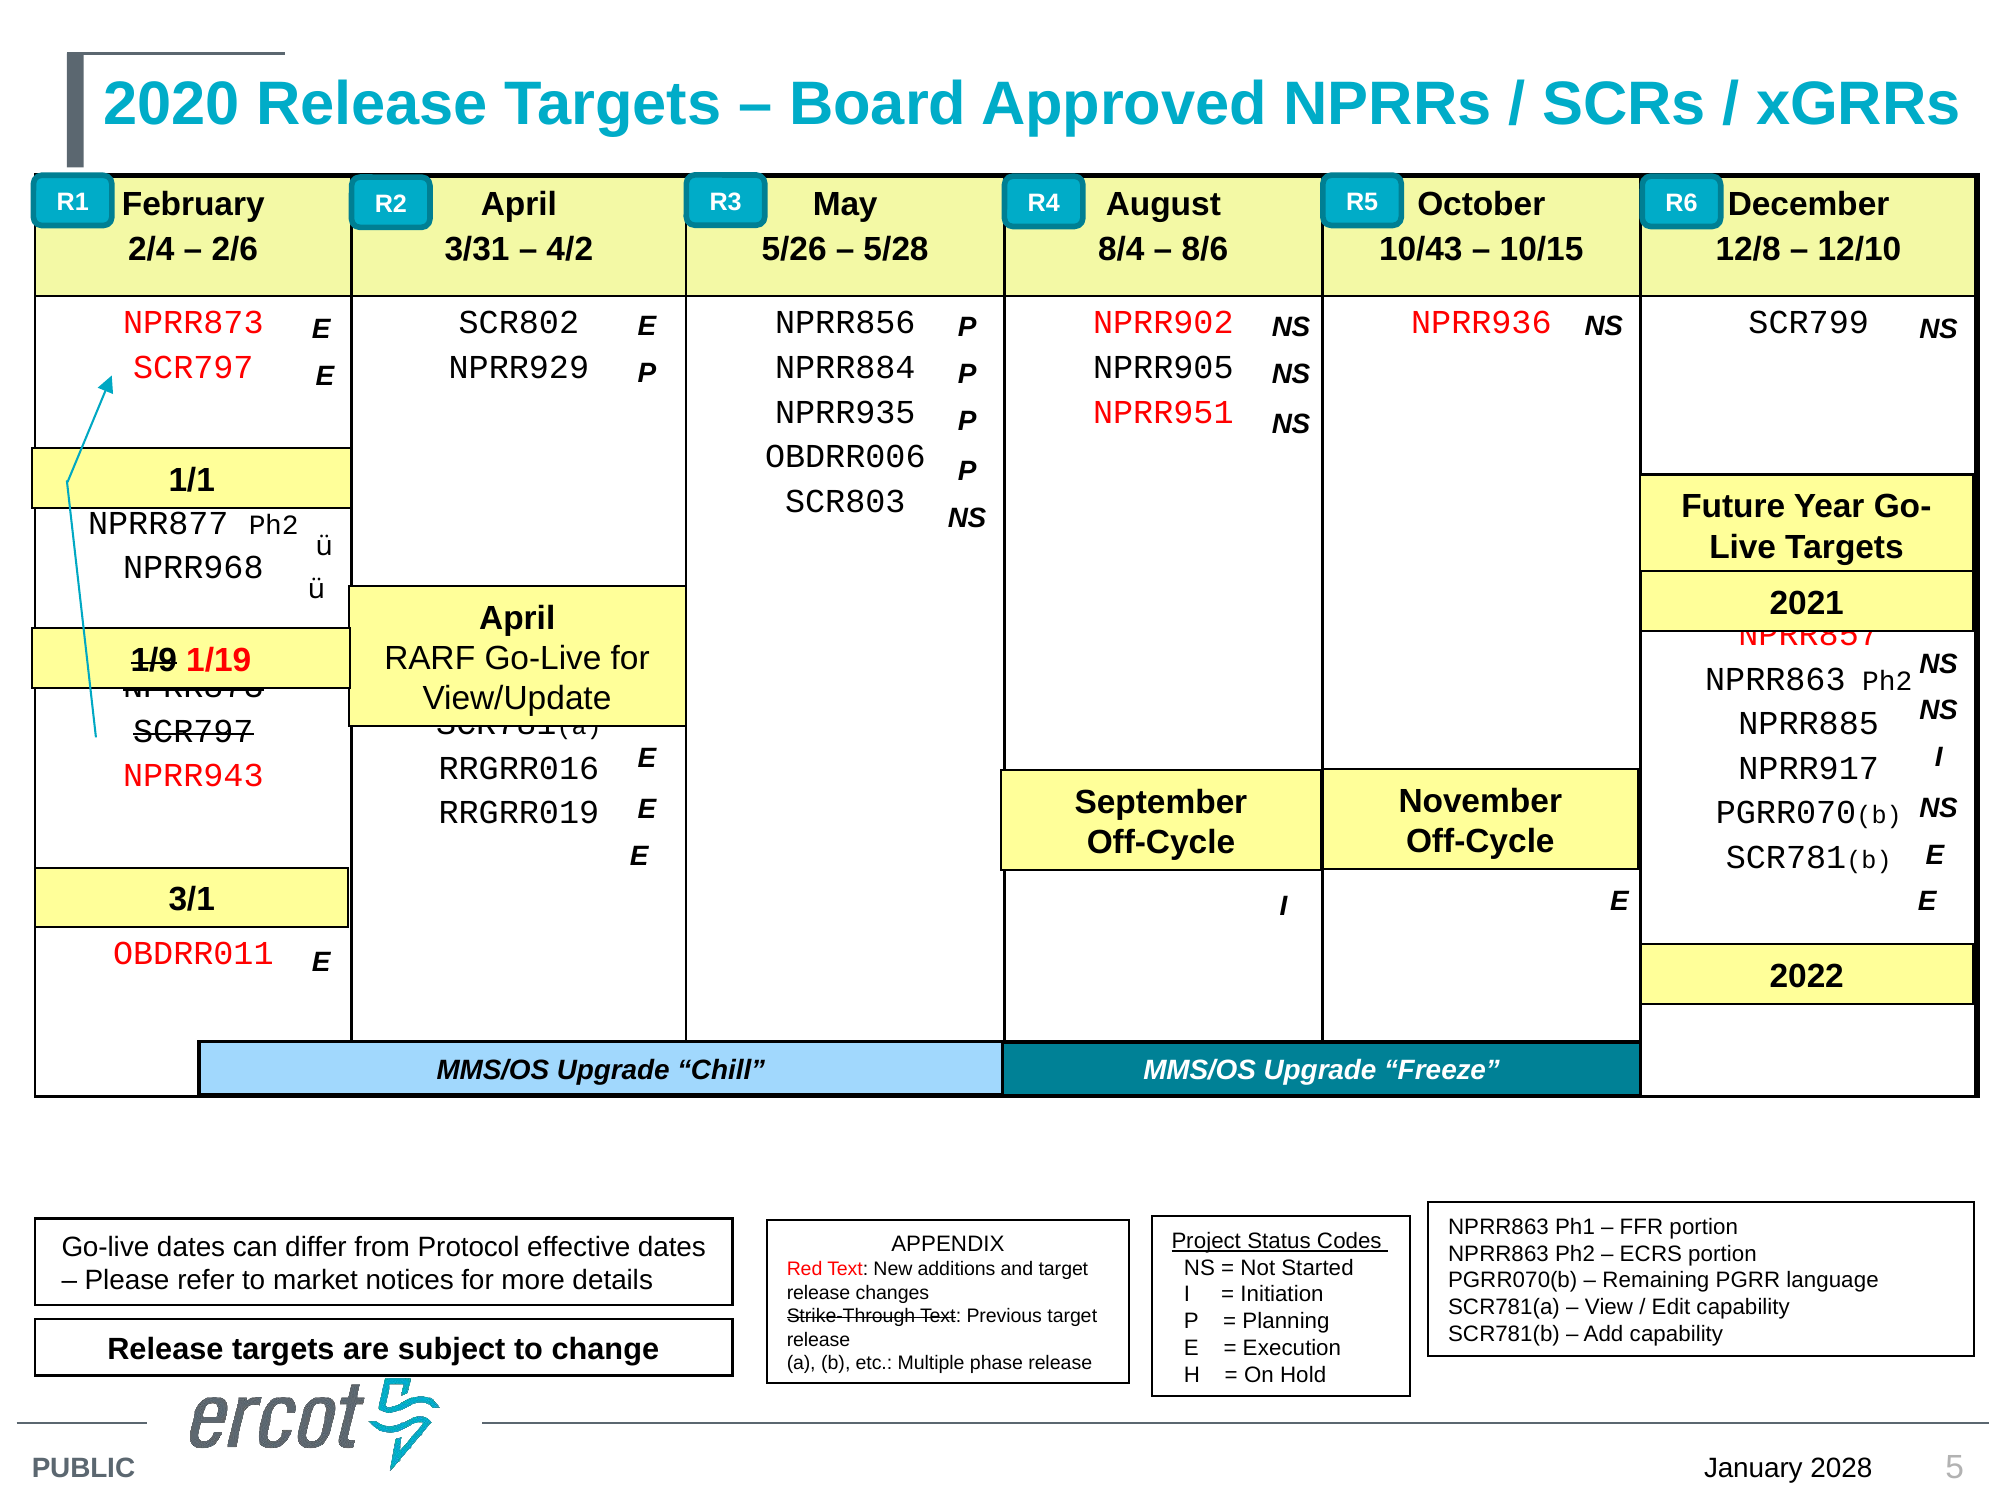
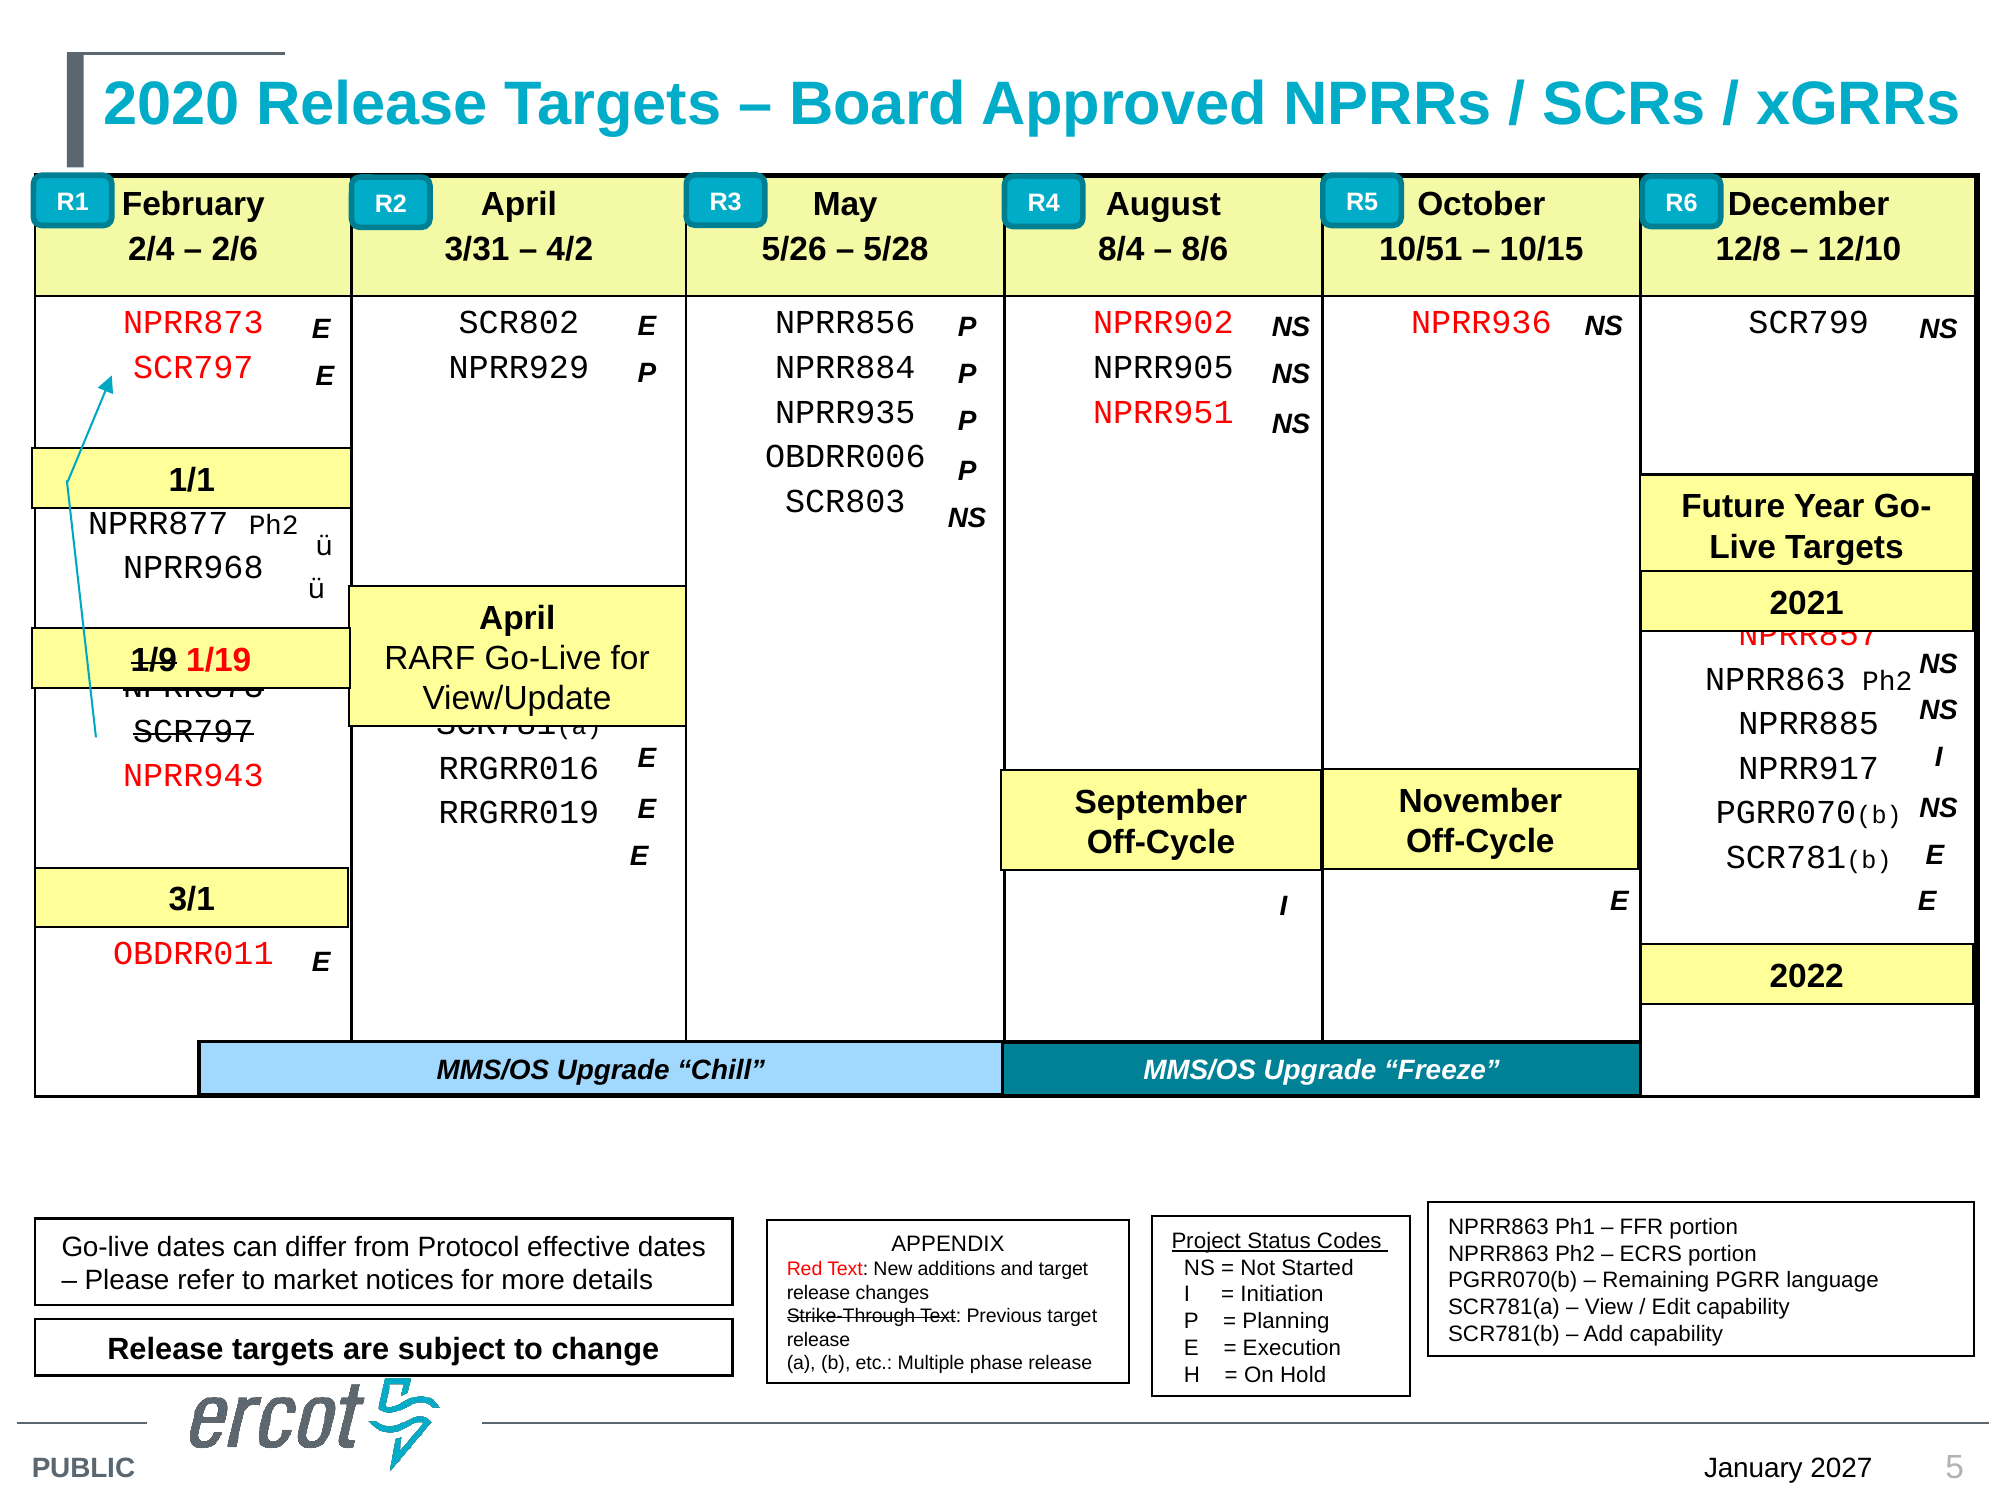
10/43: 10/43 -> 10/51
2028: 2028 -> 2027
